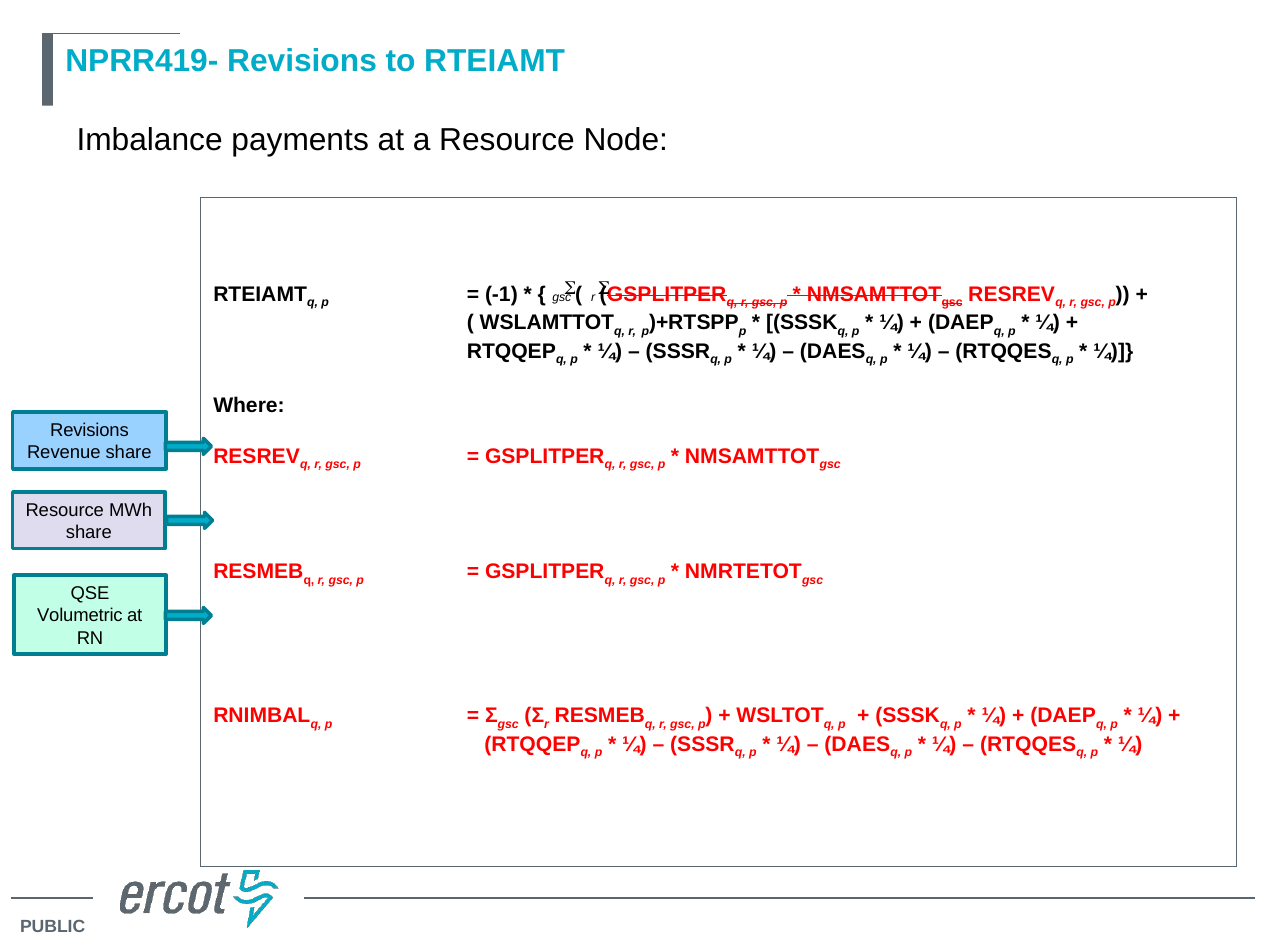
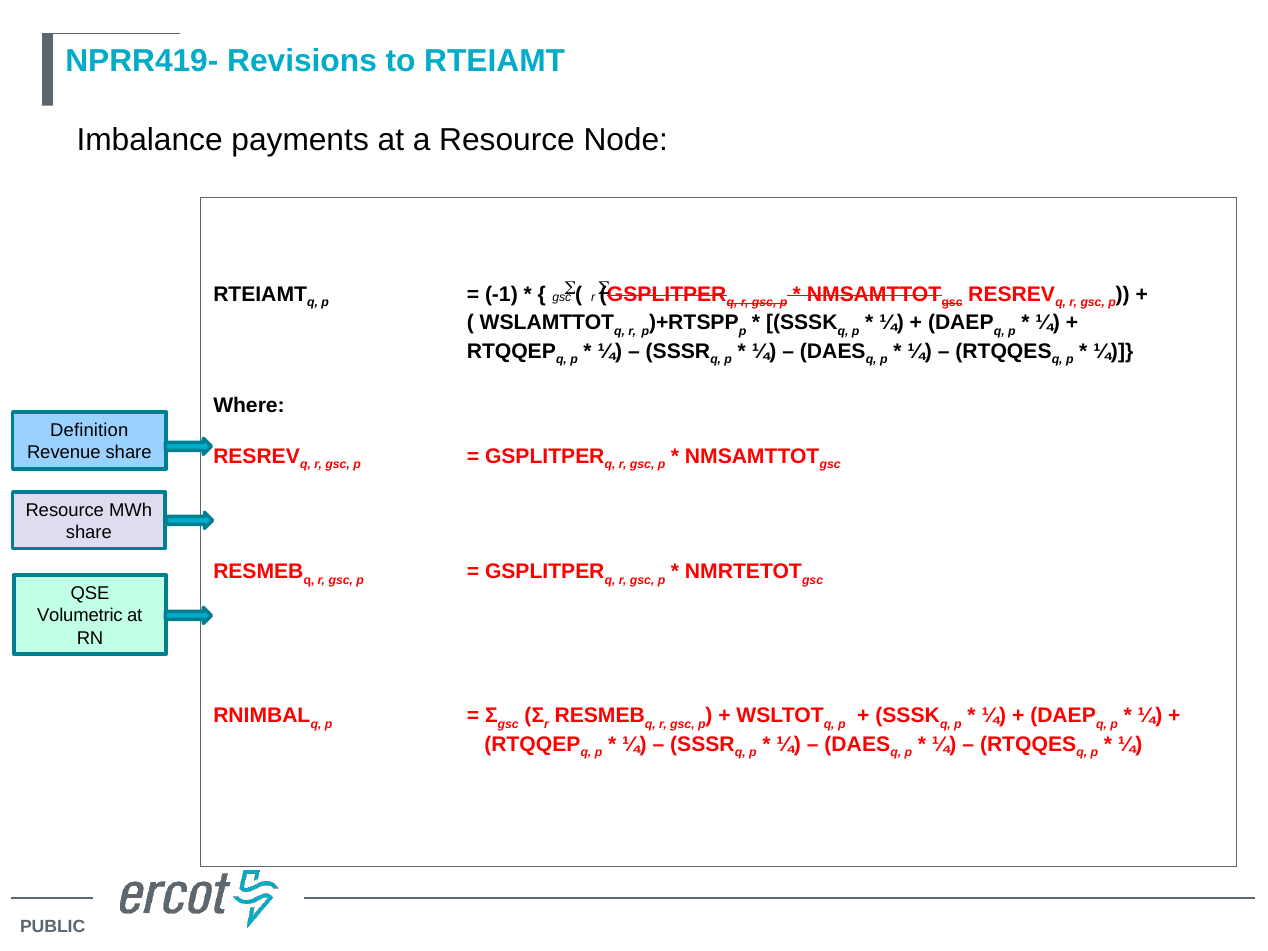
Revisions at (89, 431): Revisions -> Definition
